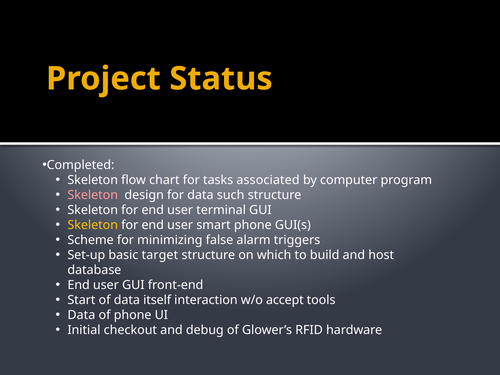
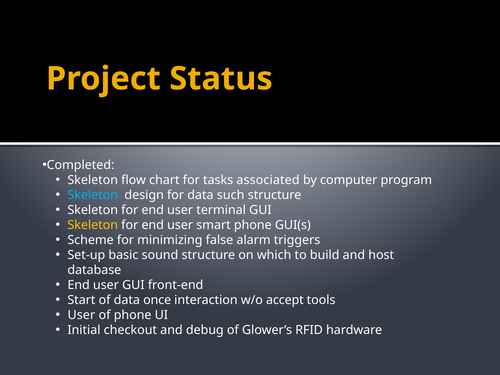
Skeleton at (93, 195) colour: pink -> light blue
target: target -> sound
itself: itself -> once
Data at (81, 315): Data -> User
